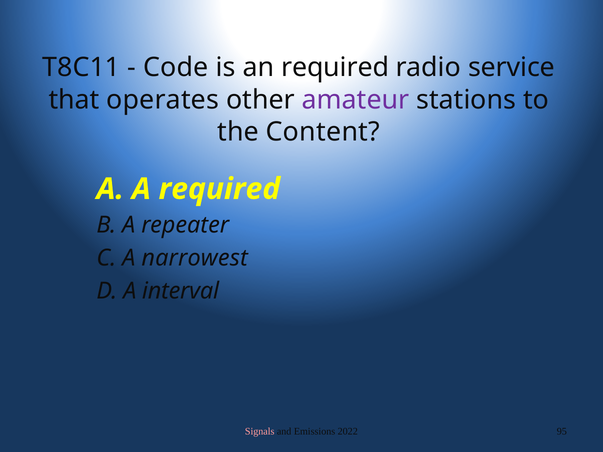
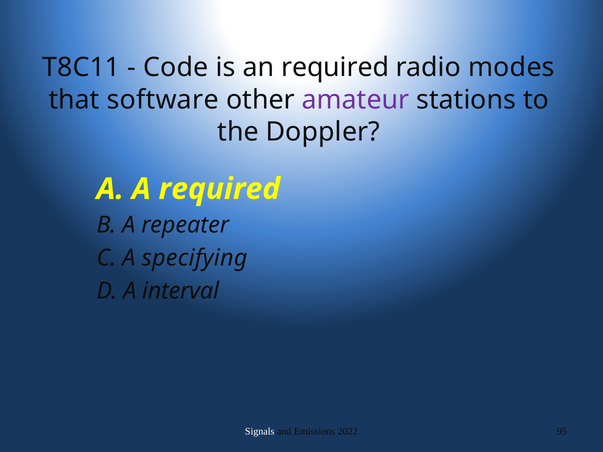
service: service -> modes
operates: operates -> software
Content: Content -> Doppler
narrowest: narrowest -> specifying
Signals colour: pink -> white
